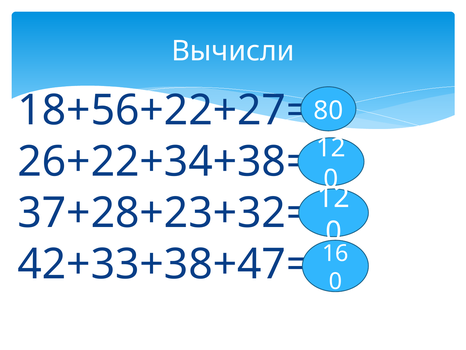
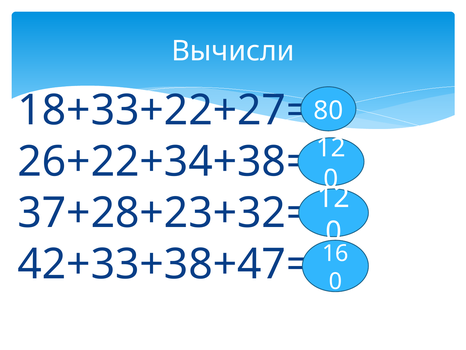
18+56+22+27=: 18+56+22+27= -> 18+33+22+27=
